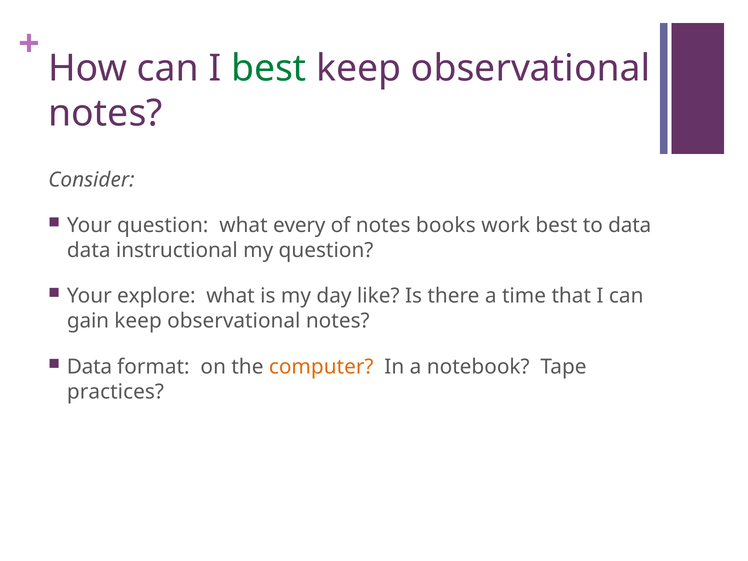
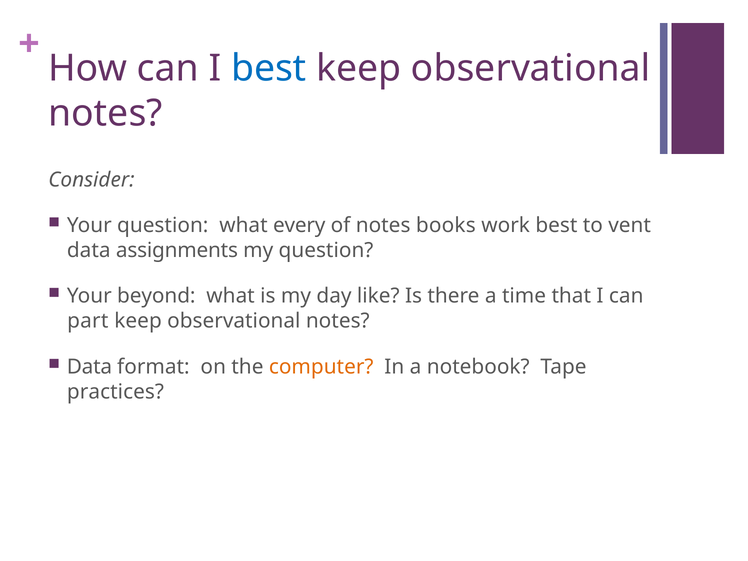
best at (269, 68) colour: green -> blue
to data: data -> vent
instructional: instructional -> assignments
explore: explore -> beyond
gain: gain -> part
